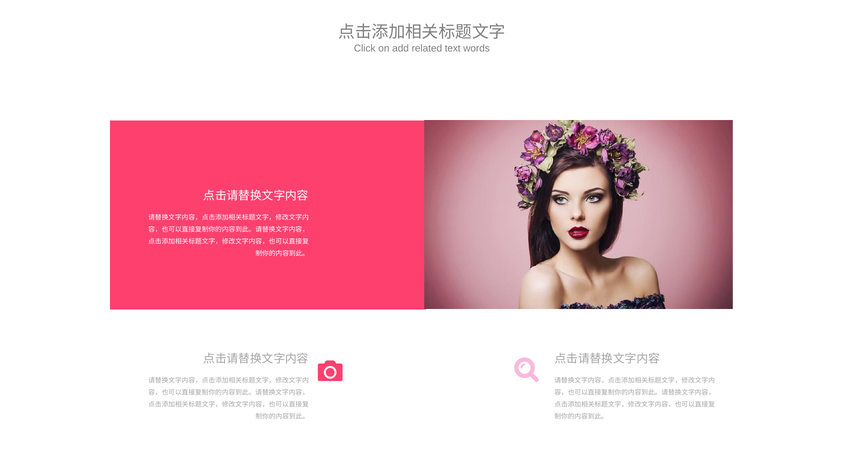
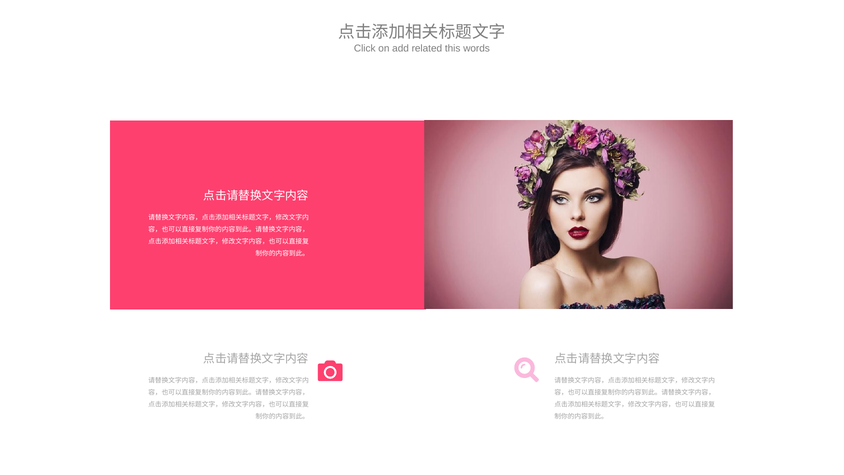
text: text -> this
